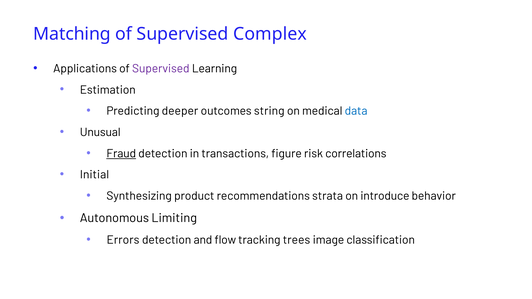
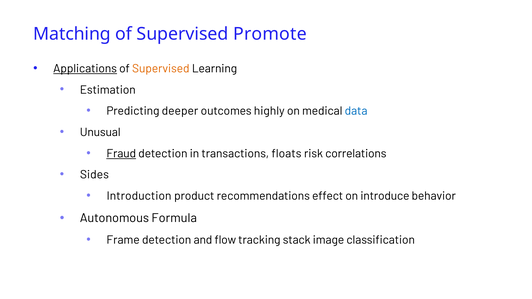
Complex: Complex -> Promote
Applications underline: none -> present
Supervised at (161, 69) colour: purple -> orange
string: string -> highly
figure: figure -> floats
Initial: Initial -> Sides
Synthesizing: Synthesizing -> Introduction
strata: strata -> effect
Limiting: Limiting -> Formula
Errors: Errors -> Frame
trees: trees -> stack
